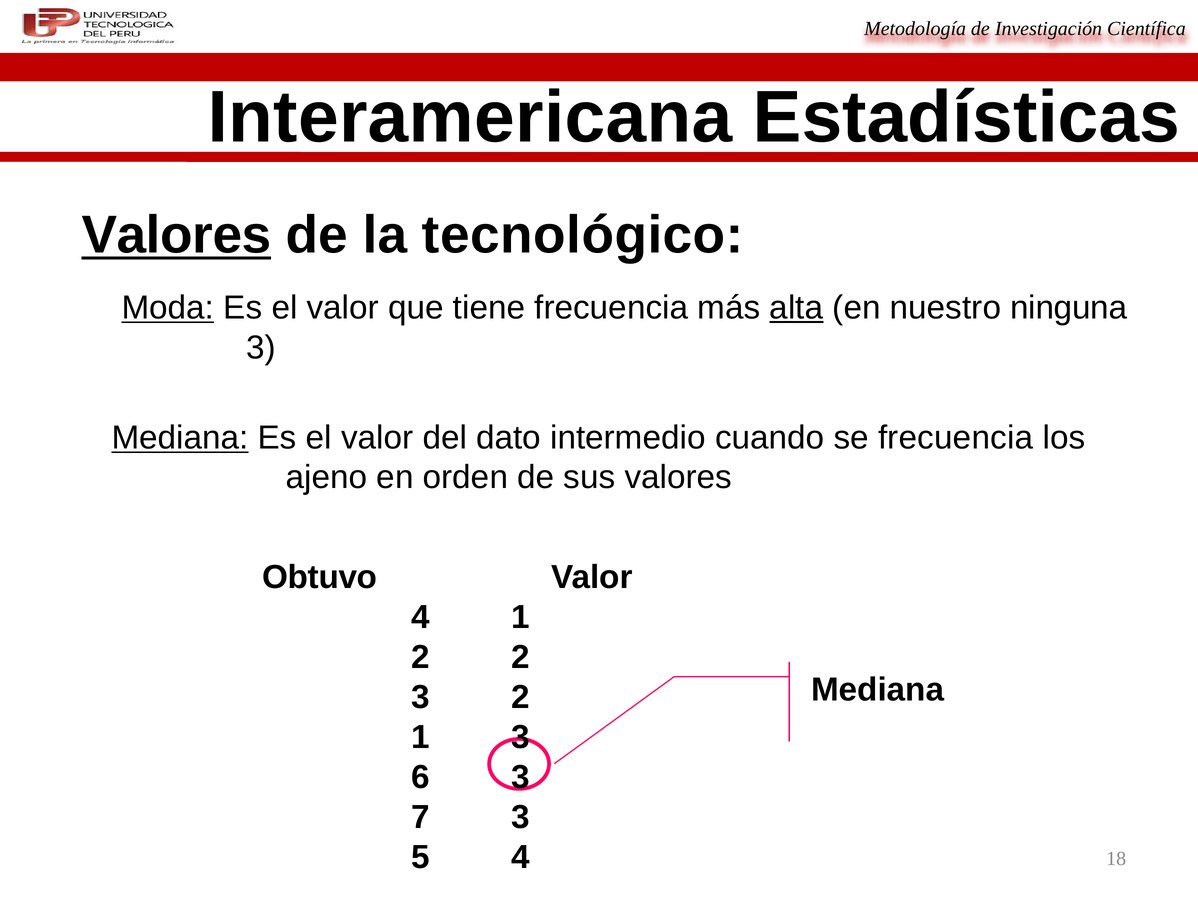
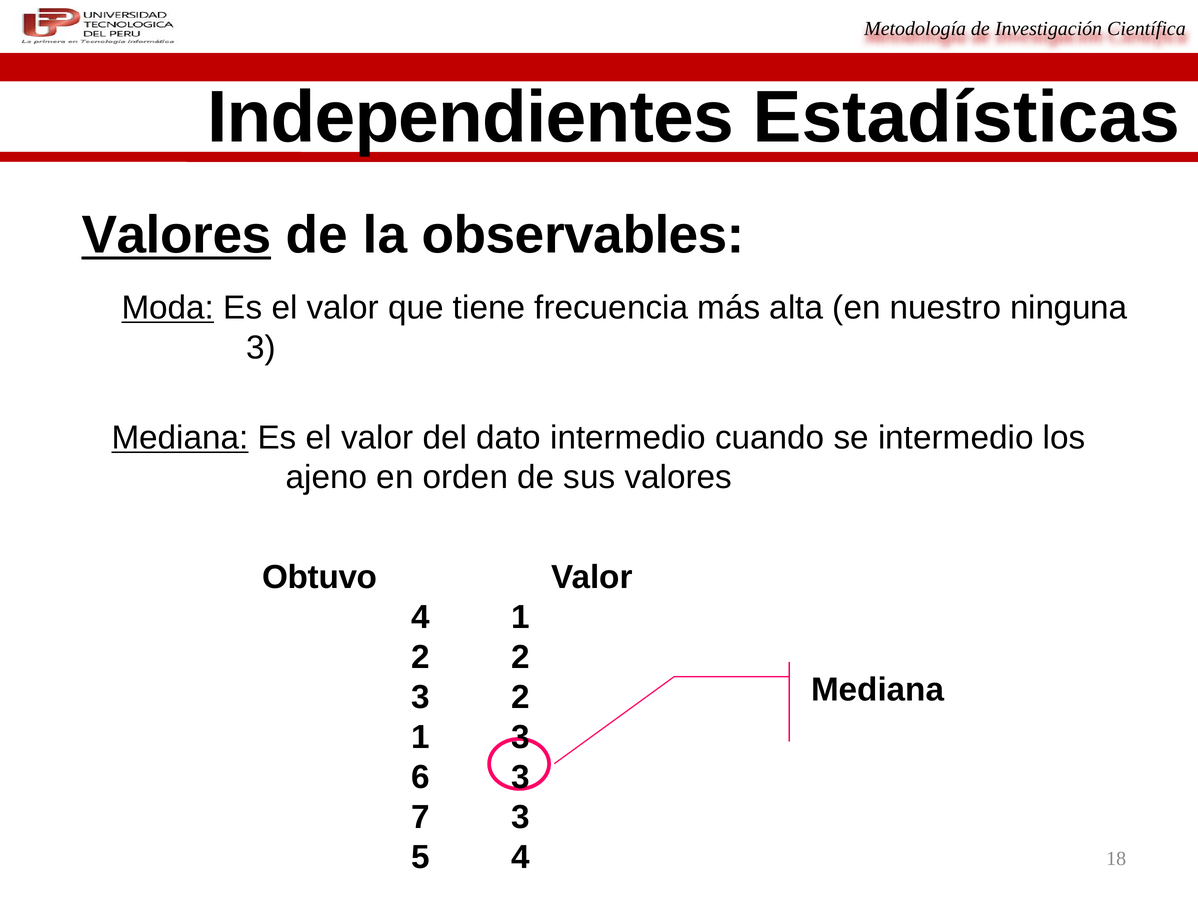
Interamericana: Interamericana -> Independientes
tecnológico: tecnológico -> observables
alta underline: present -> none
se frecuencia: frecuencia -> intermedio
